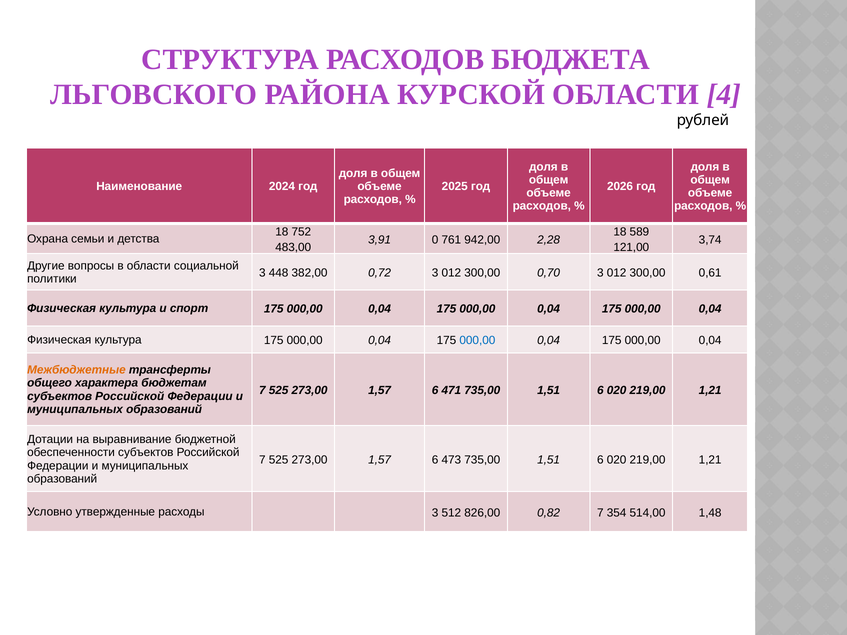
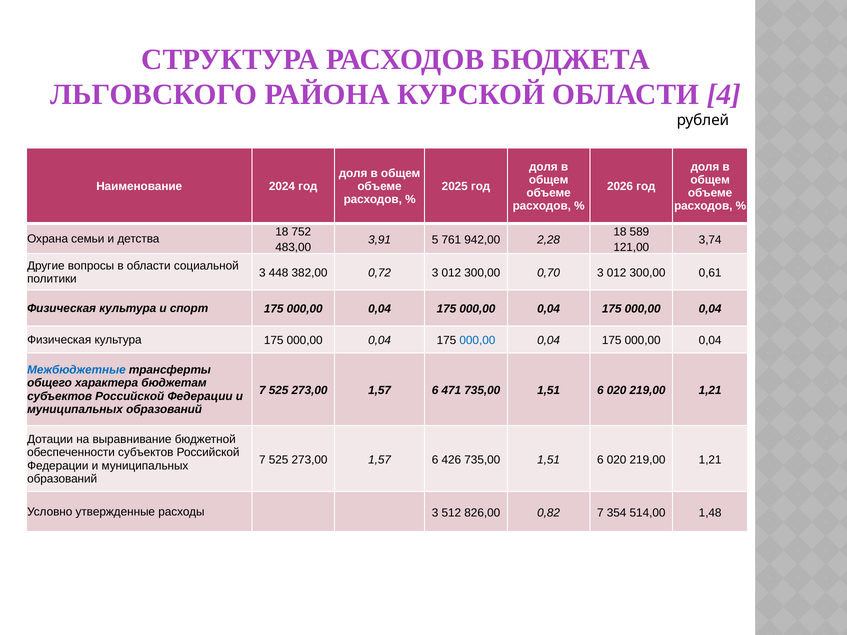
0: 0 -> 5
Межбюджетные colour: orange -> blue
473: 473 -> 426
